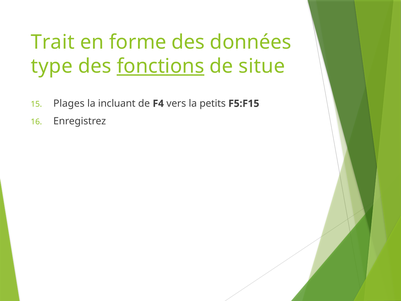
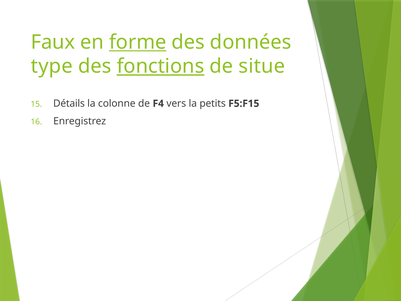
Trait: Trait -> Faux
forme underline: none -> present
Plages: Plages -> Détails
incluant: incluant -> colonne
